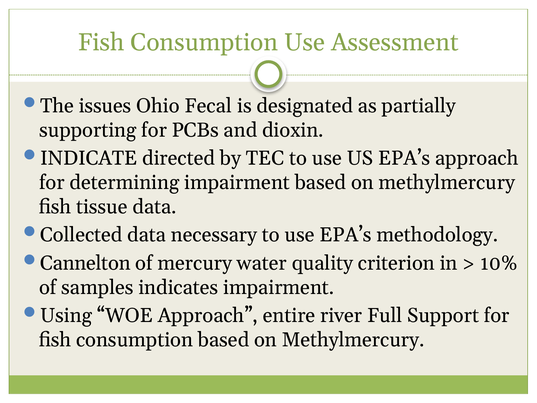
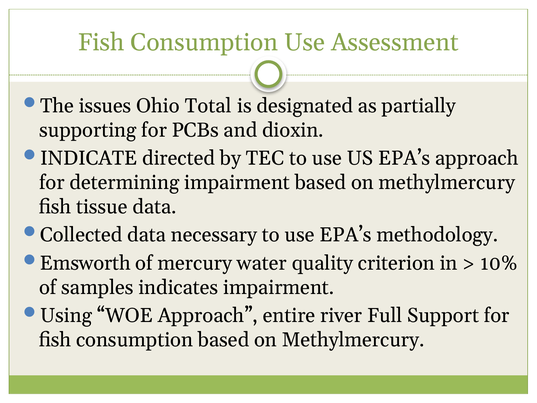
Fecal: Fecal -> Total
Cannelton: Cannelton -> Emsworth
